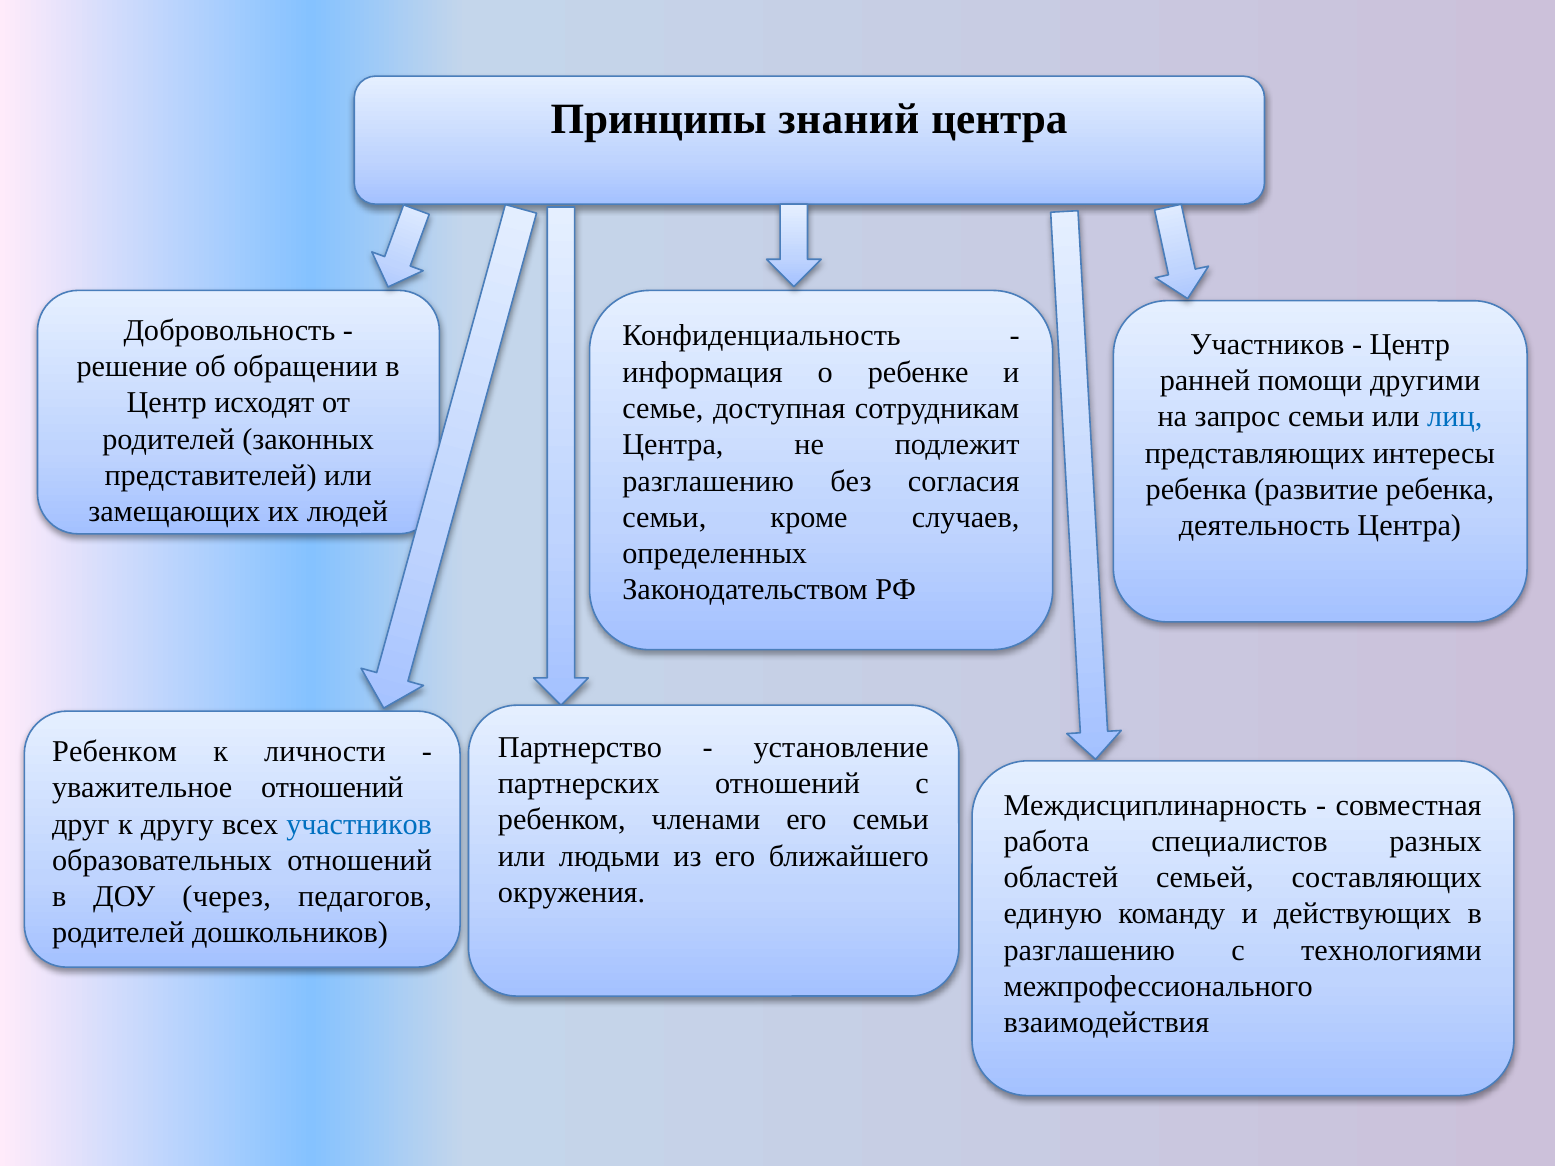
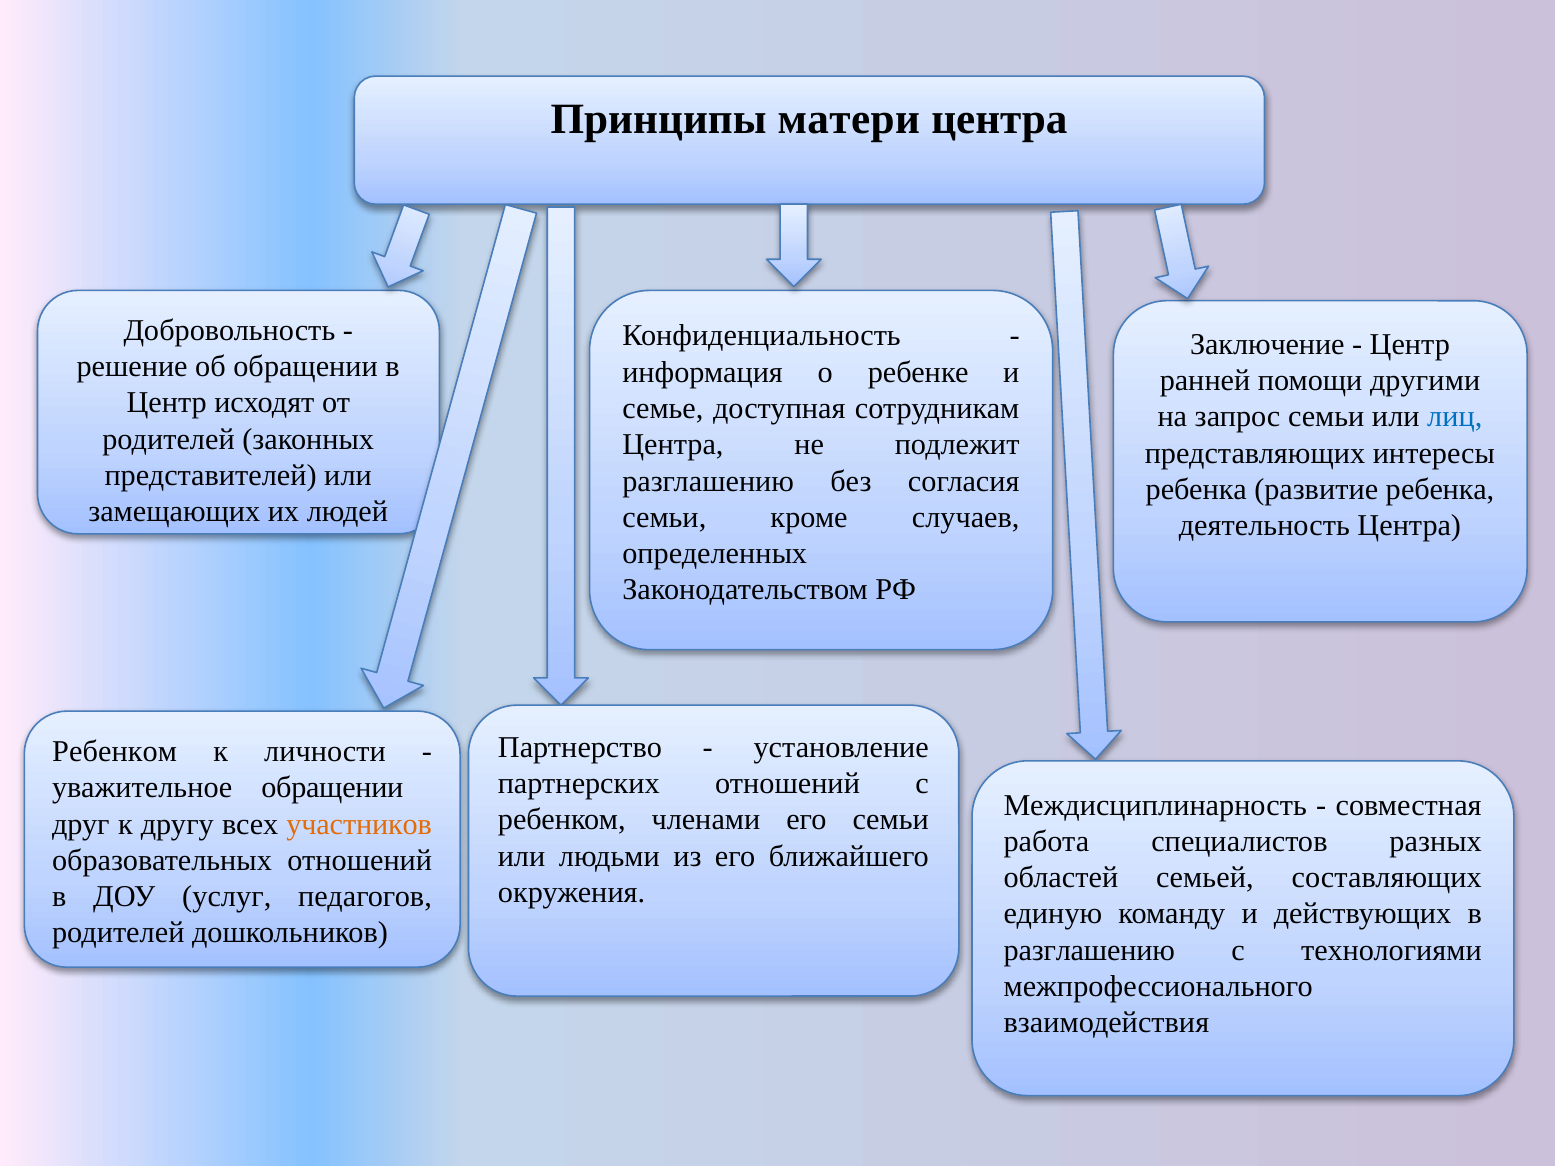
знаний: знаний -> матери
Участников at (1267, 344): Участников -> Заключение
уважительное отношений: отношений -> обращении
участников at (359, 824) colour: blue -> orange
через: через -> услуг
